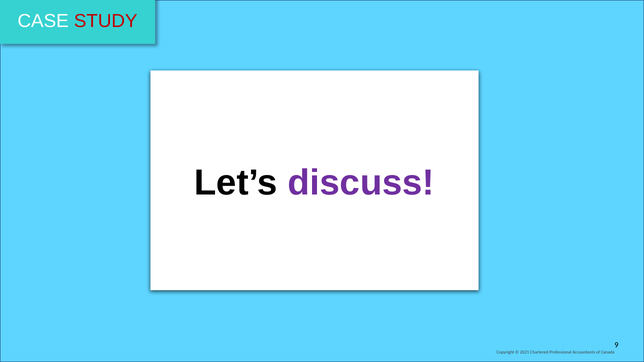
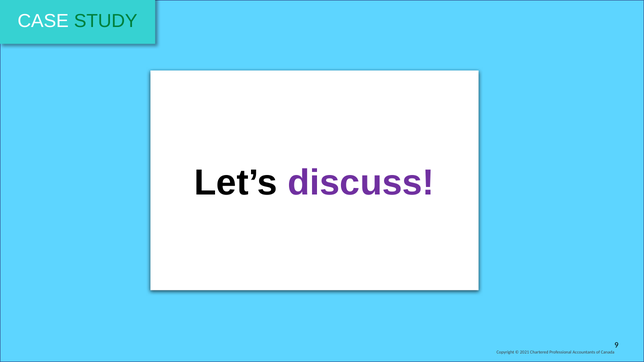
STUDY colour: red -> green
